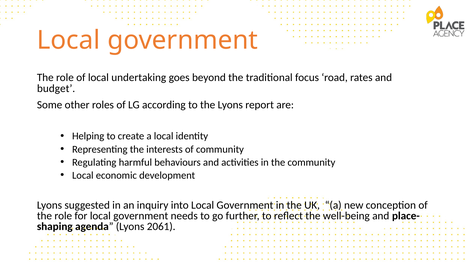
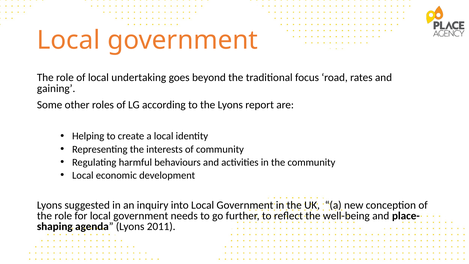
budget: budget -> gaining
2061: 2061 -> 2011
